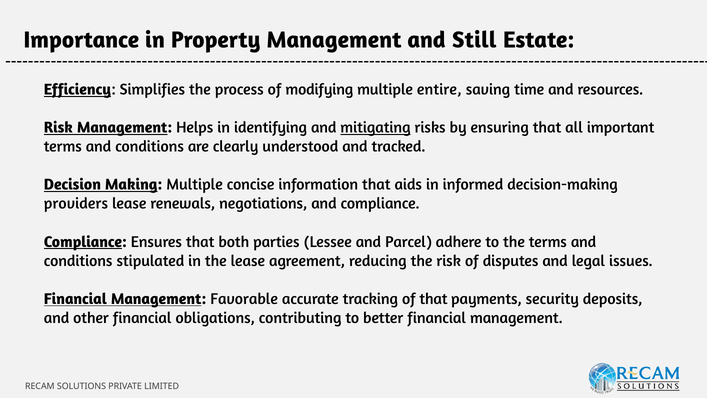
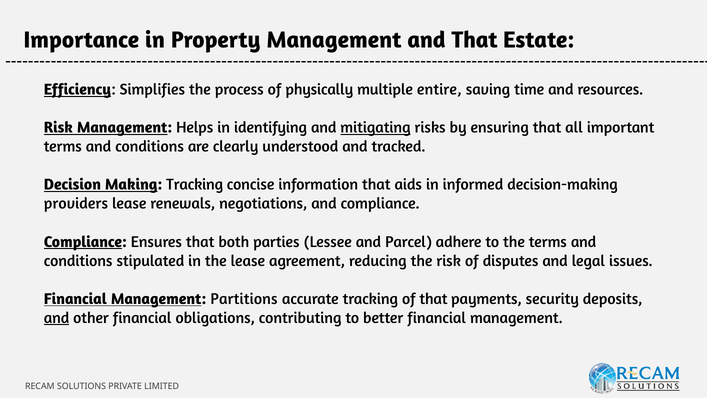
and Still: Still -> That
modifying: modifying -> physically
Making Multiple: Multiple -> Tracking
Favorable: Favorable -> Partitions
and at (57, 318) underline: none -> present
